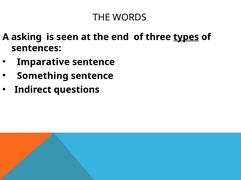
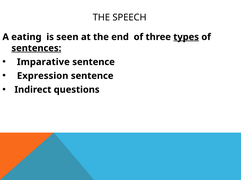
WORDS: WORDS -> SPEECH
asking: asking -> eating
sentences underline: none -> present
Something: Something -> Expression
